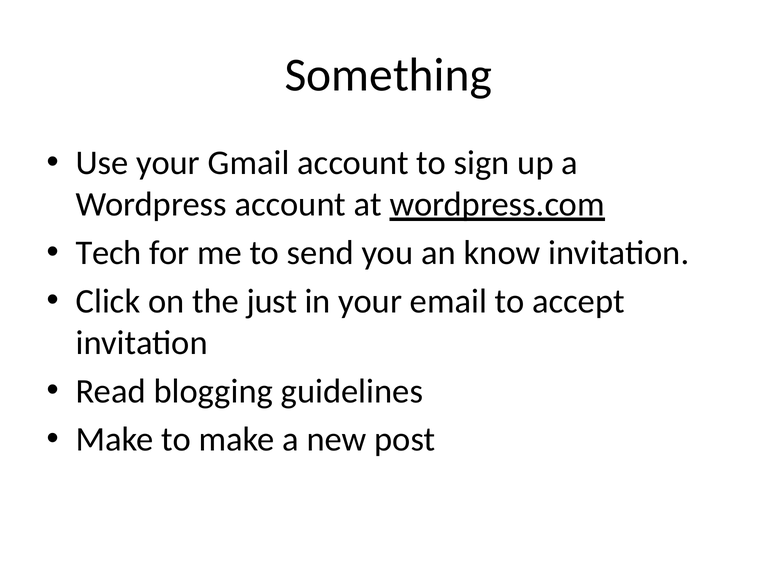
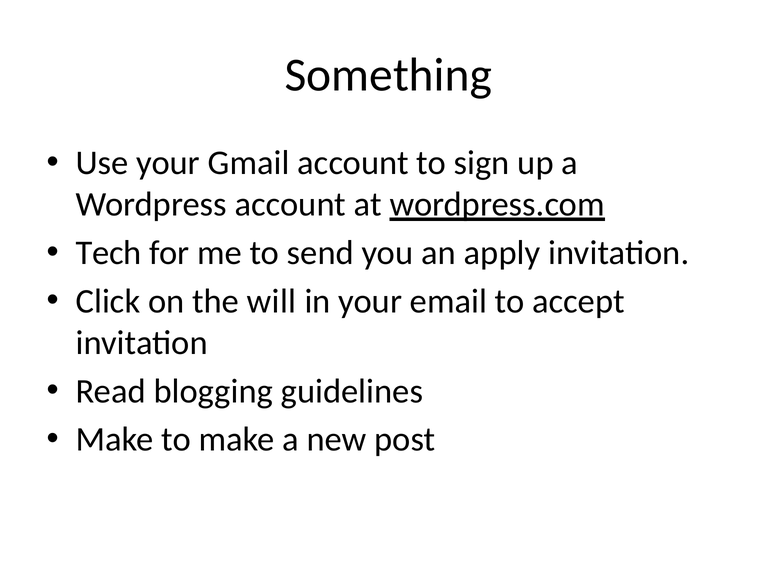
know: know -> apply
just: just -> will
